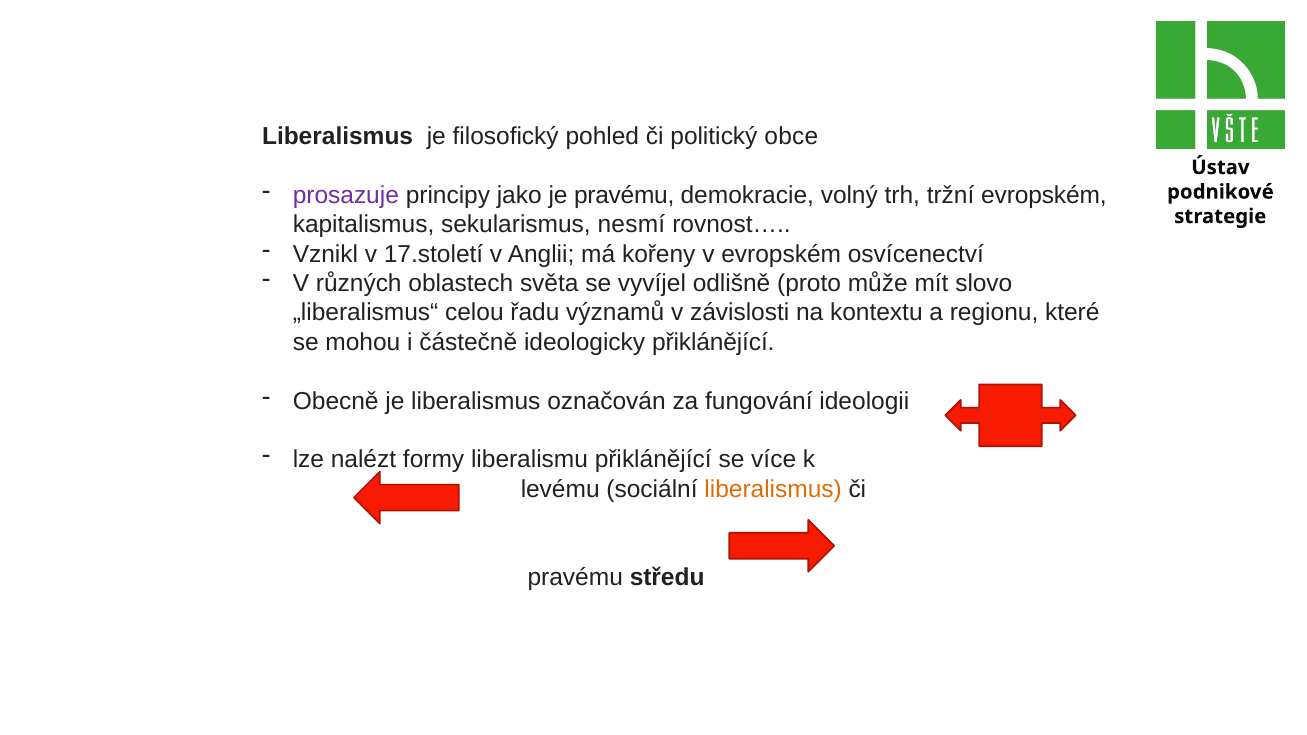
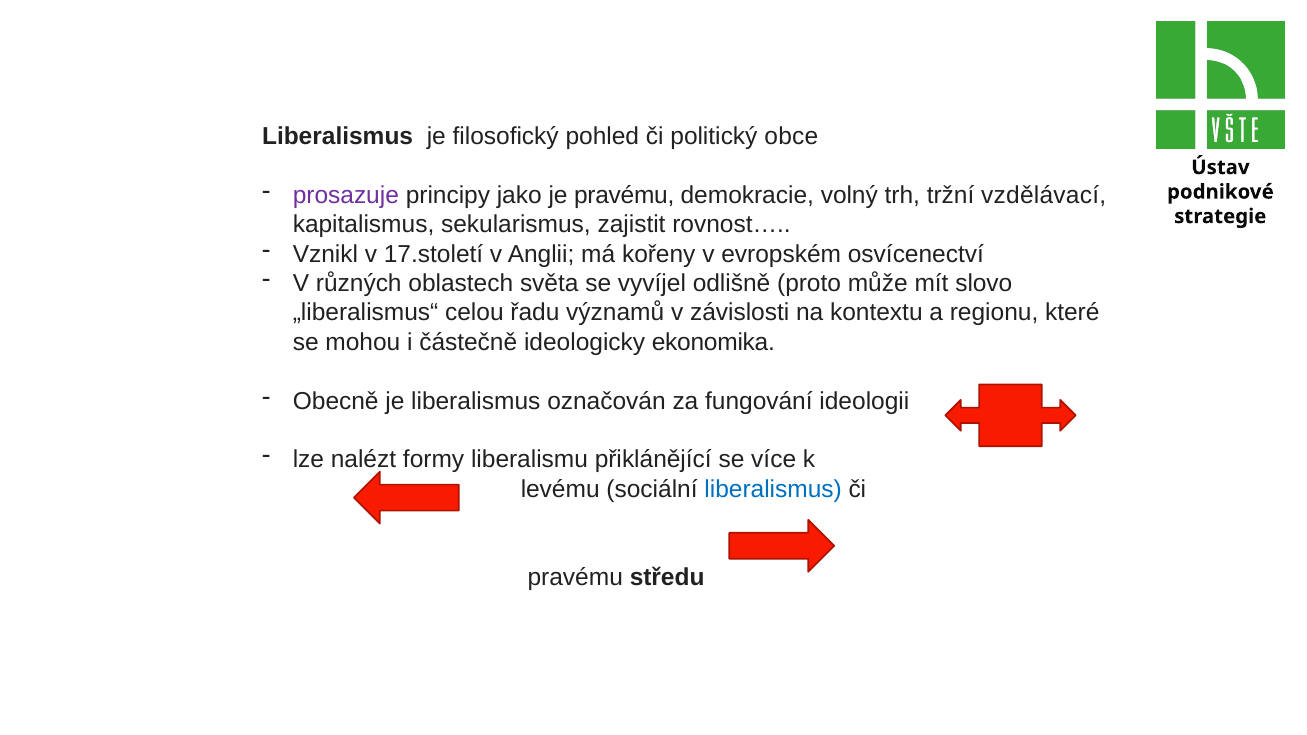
tržní evropském: evropském -> vzdělávací
nesmí: nesmí -> zajistit
ideologicky přiklánějící: přiklánějící -> ekonomika
liberalismus at (773, 489) colour: orange -> blue
